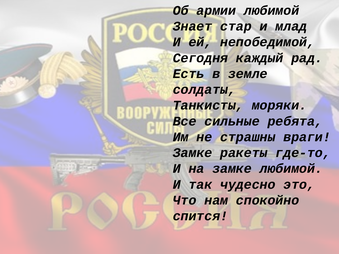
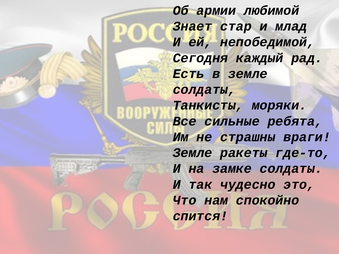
Замке at (193, 153): Замке -> Земле
замке любимой: любимой -> солдаты
